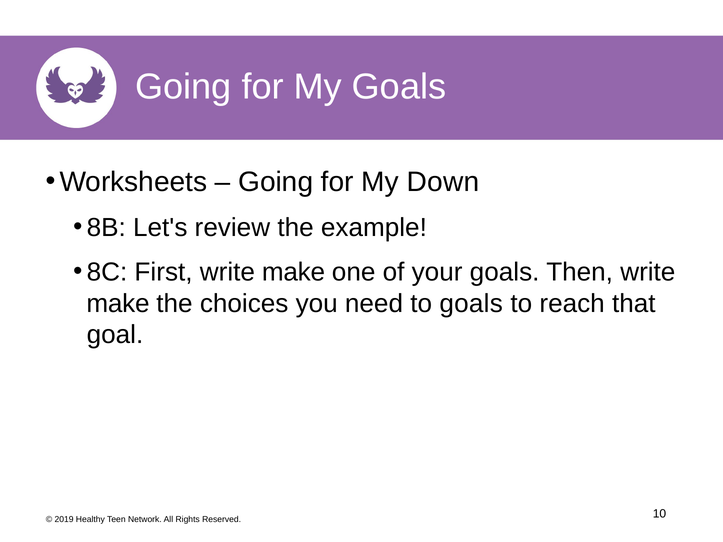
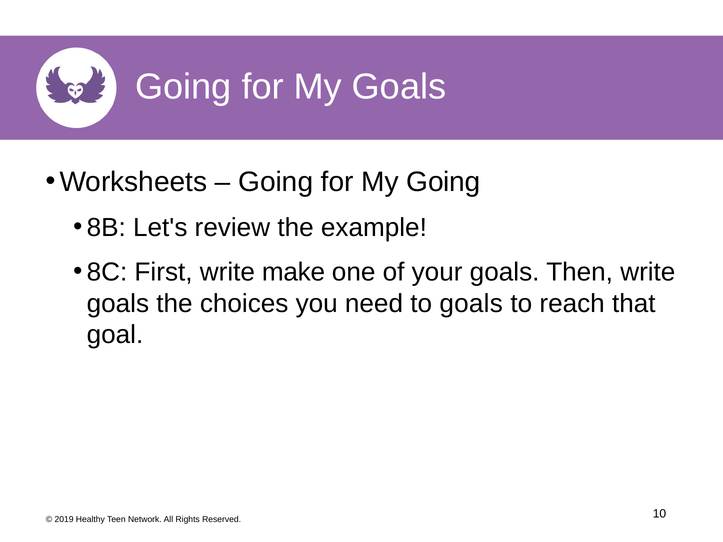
My Down: Down -> Going
make at (118, 304): make -> goals
